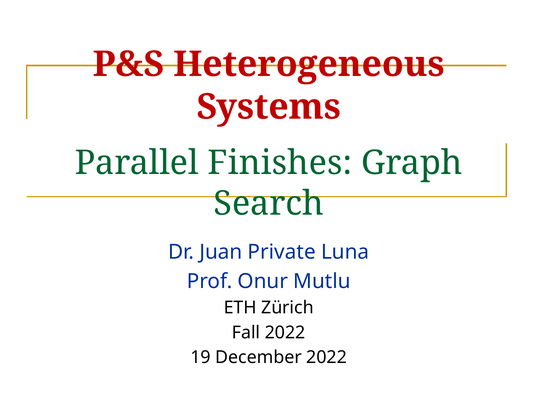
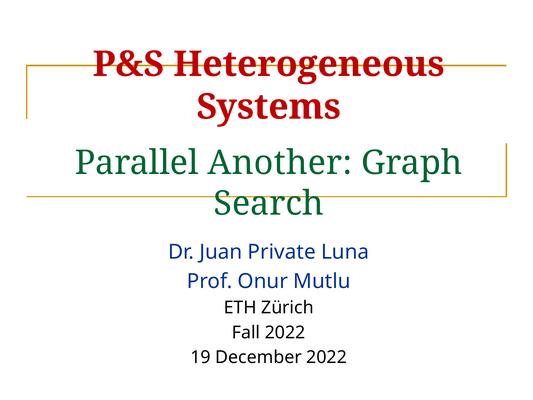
Finishes: Finishes -> Another
